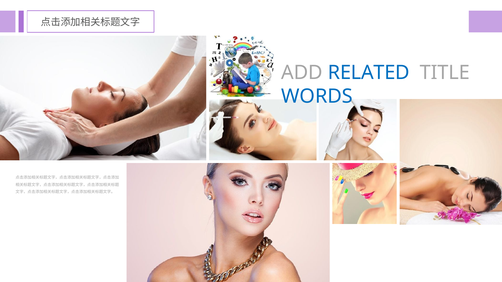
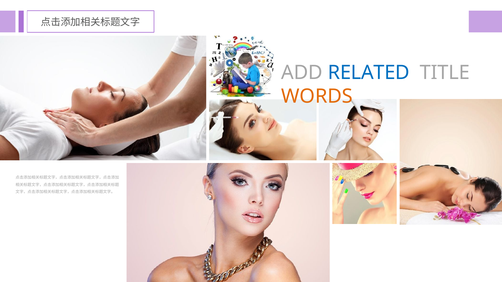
WORDS colour: blue -> orange
